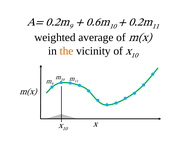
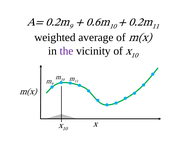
the colour: orange -> purple
